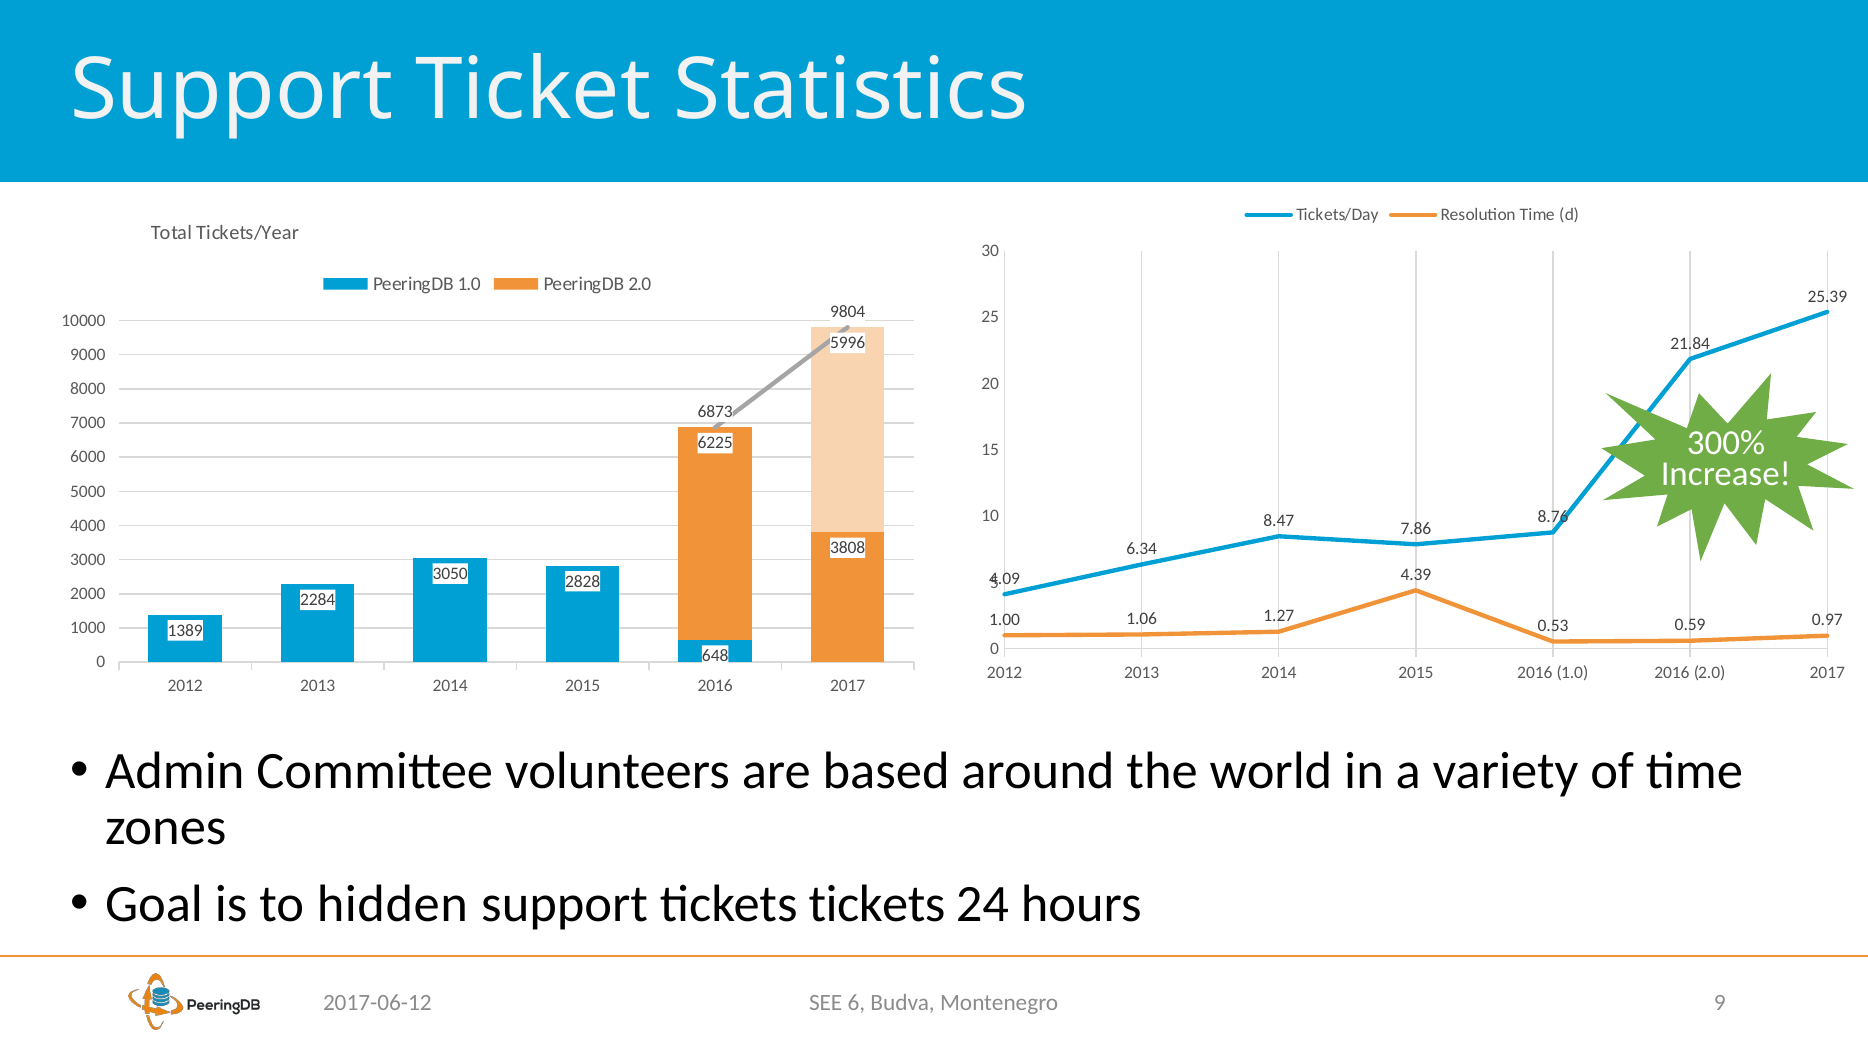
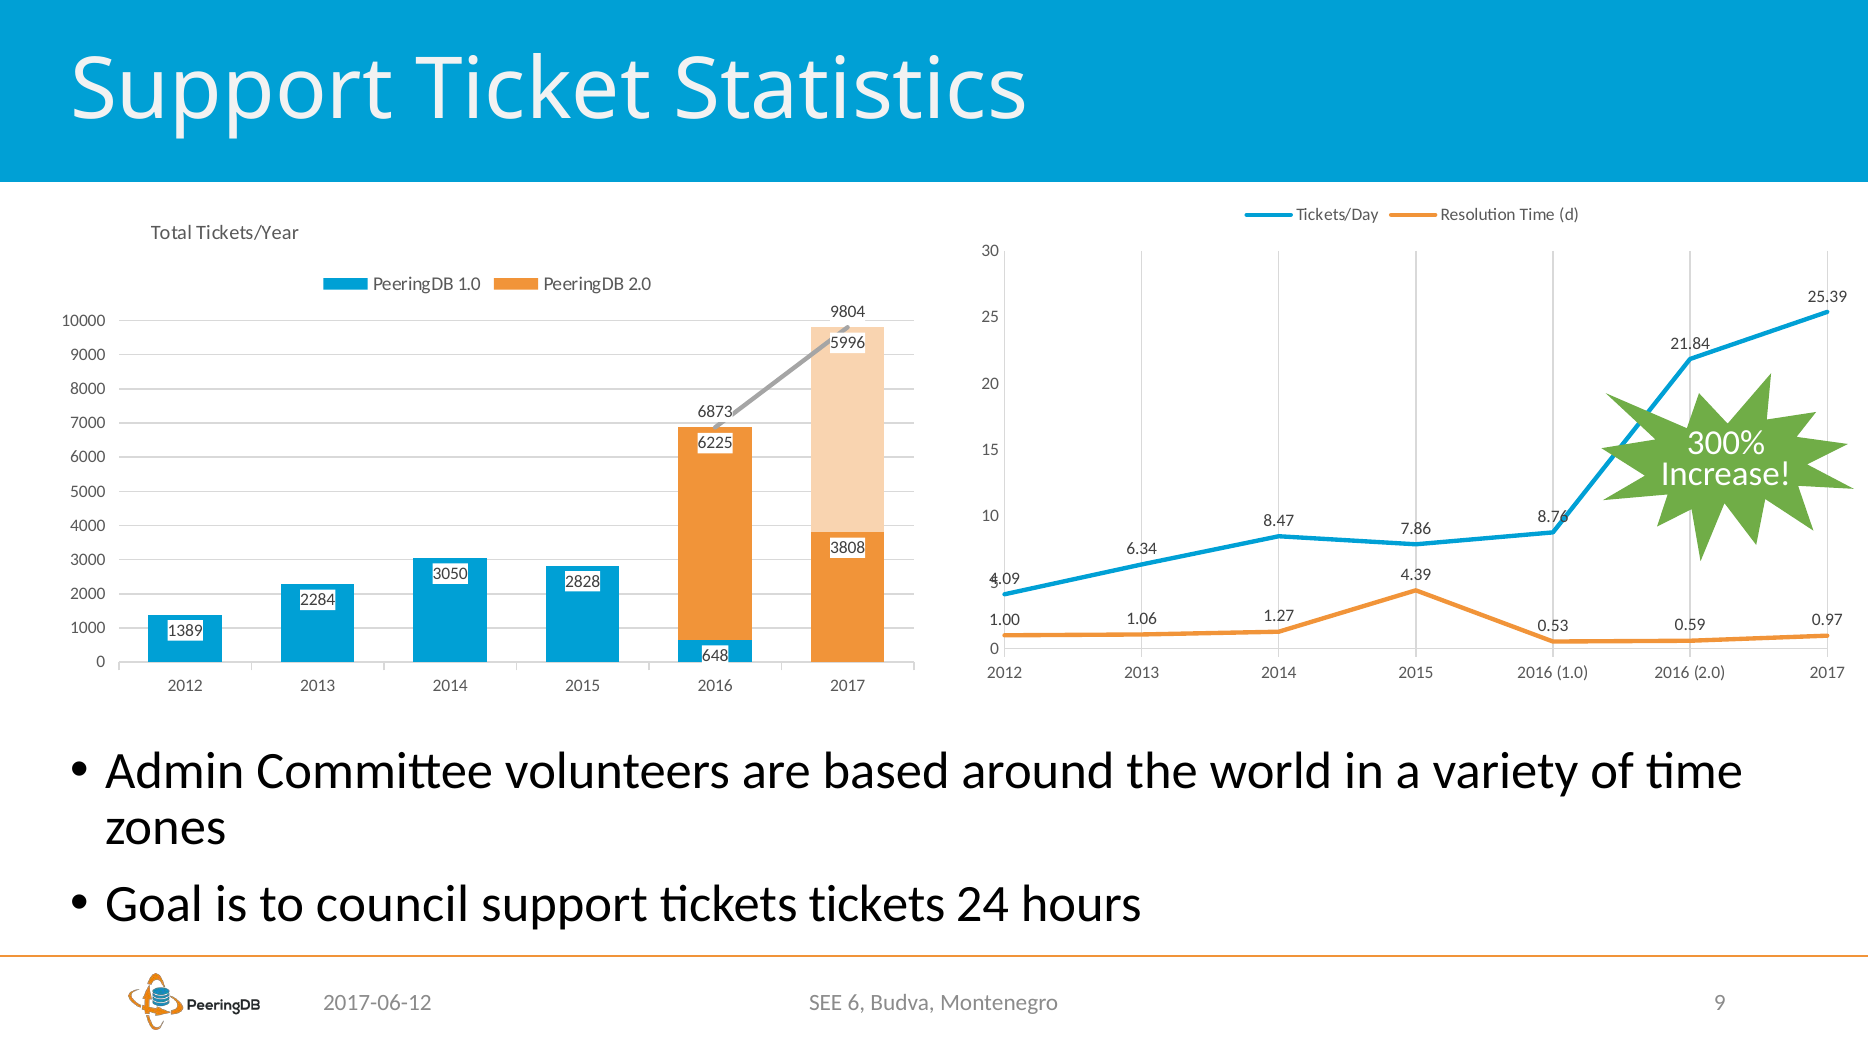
hidden: hidden -> council
